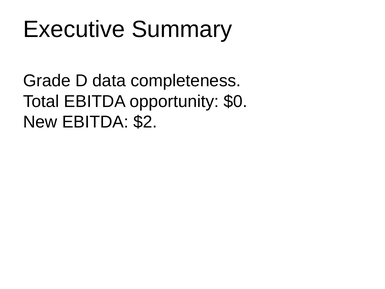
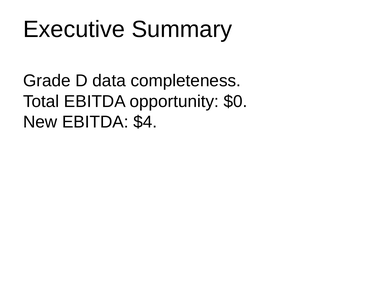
$2: $2 -> $4
